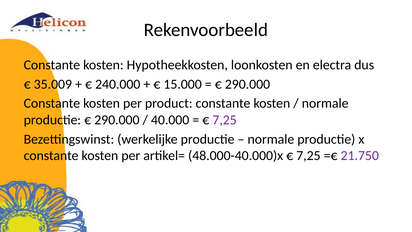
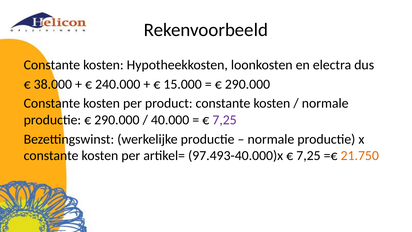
35.009: 35.009 -> 38.000
48.000-40.000)x: 48.000-40.000)x -> 97.493-40.000)x
21.750 colour: purple -> orange
